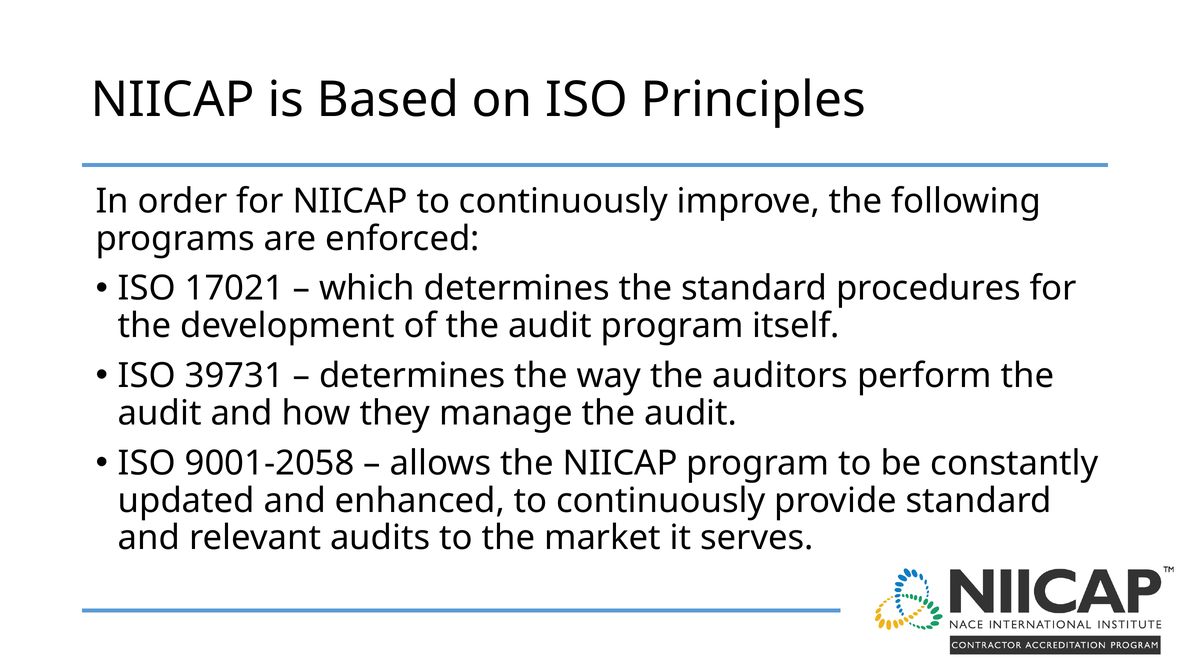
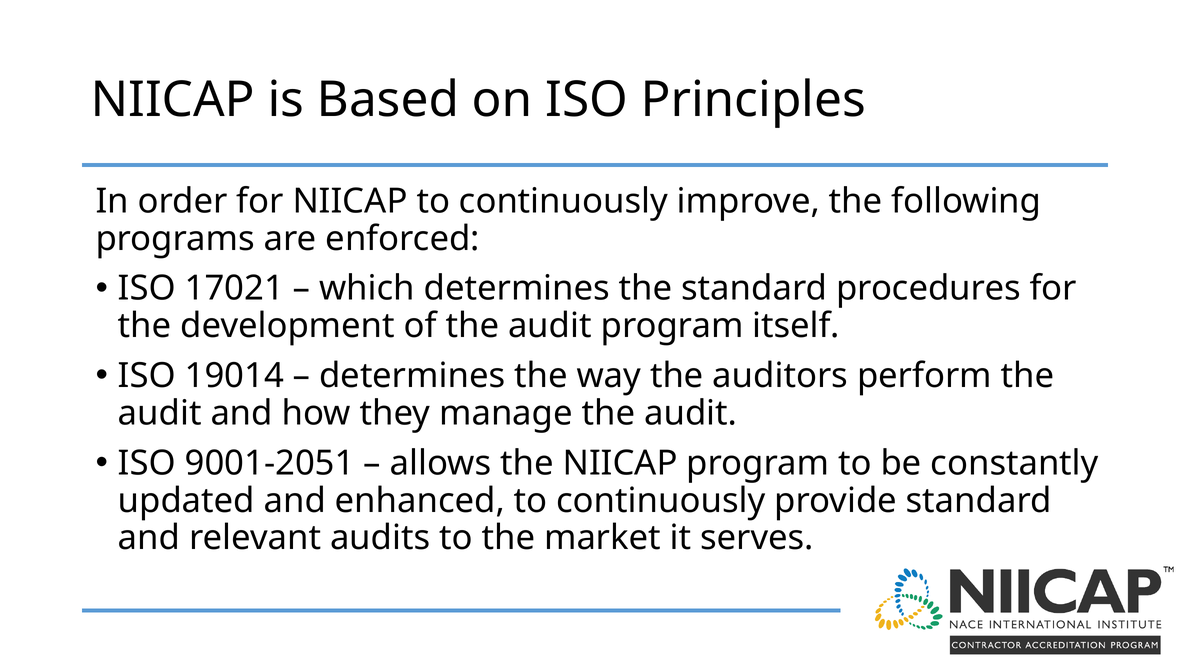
39731: 39731 -> 19014
9001-2058: 9001-2058 -> 9001-2051
